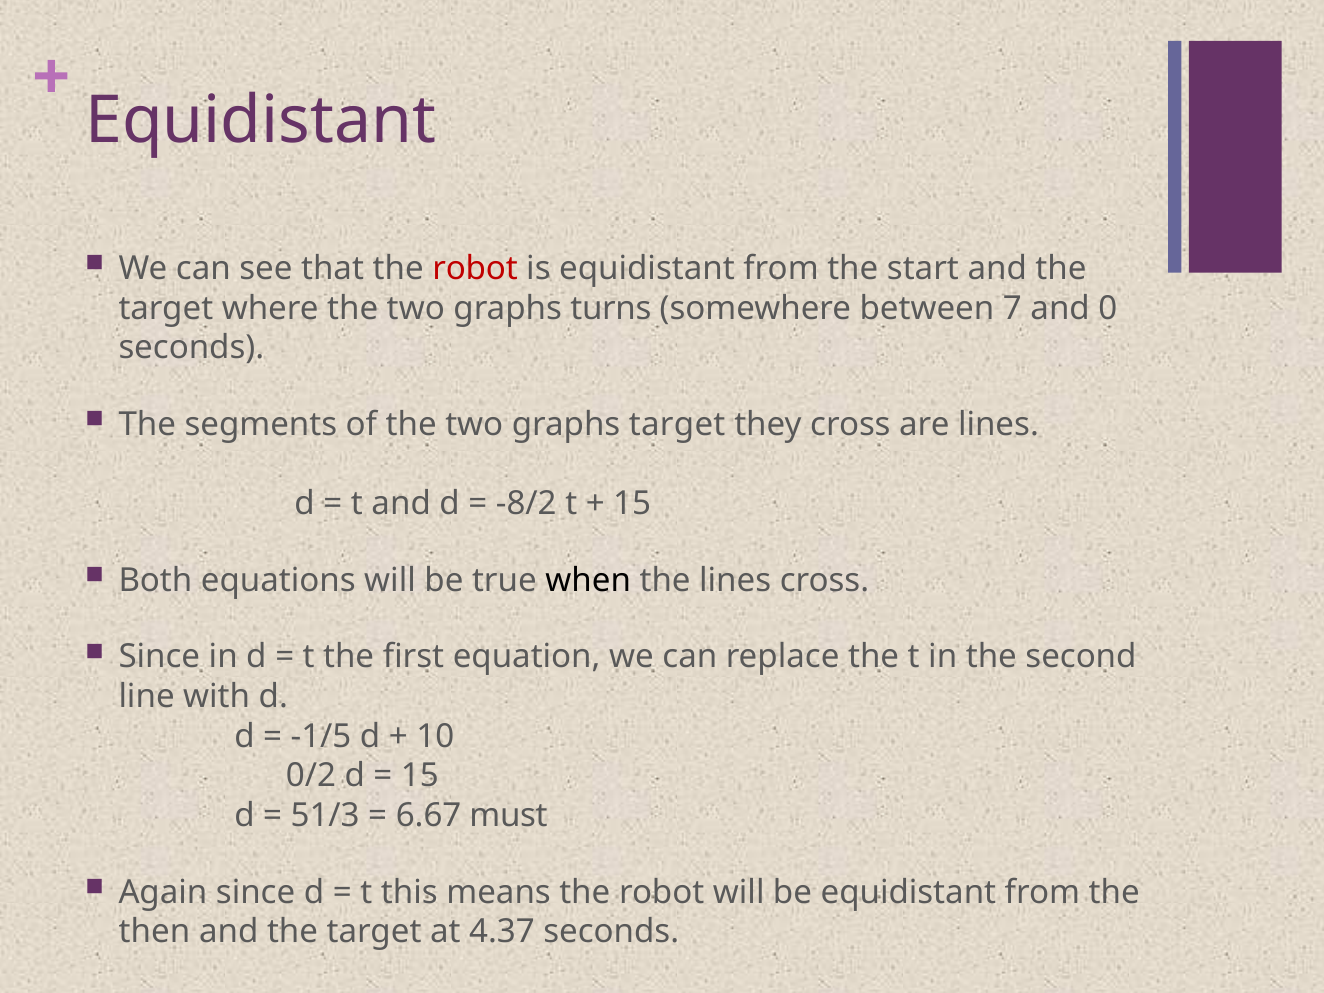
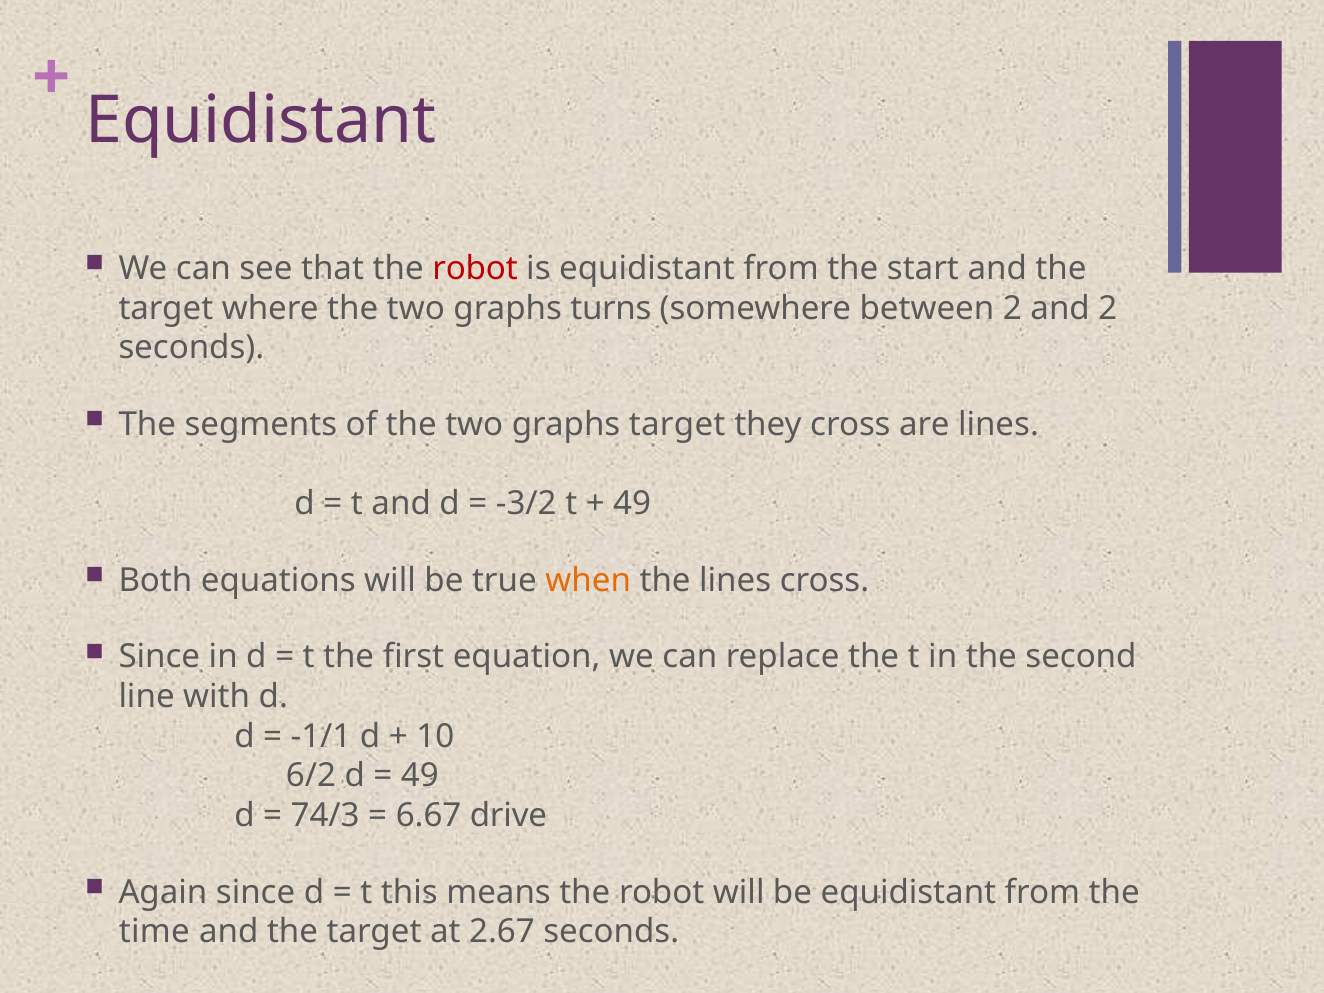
between 7: 7 -> 2
and 0: 0 -> 2
-8/2: -8/2 -> -3/2
15 at (632, 504): 15 -> 49
when colour: black -> orange
-1/5: -1/5 -> -1/1
0/2: 0/2 -> 6/2
15 at (420, 776): 15 -> 49
51/3: 51/3 -> 74/3
must: must -> drive
then: then -> time
4.37: 4.37 -> 2.67
